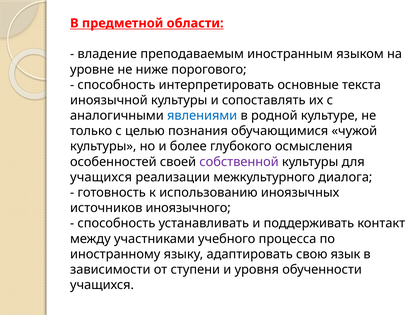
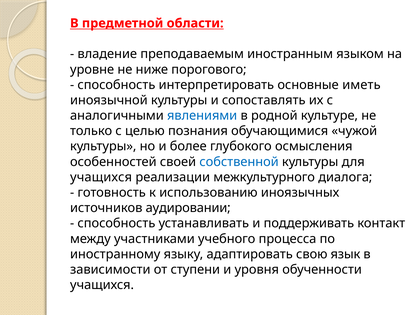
текста: текста -> иметь
собственной colour: purple -> blue
иноязычного: иноязычного -> аудировании
